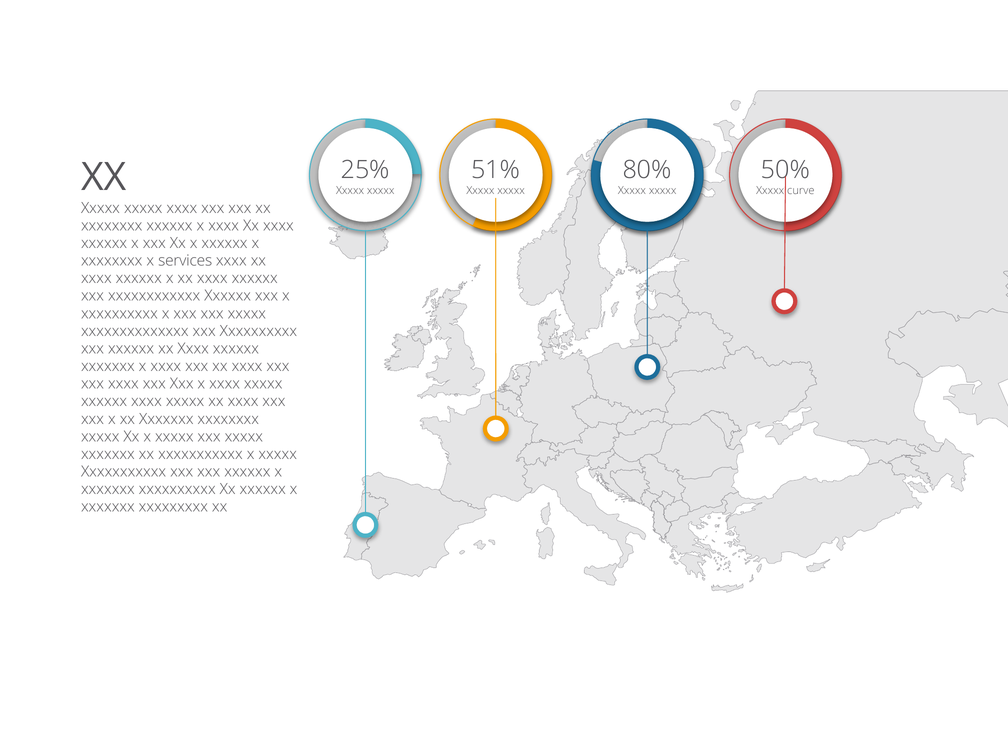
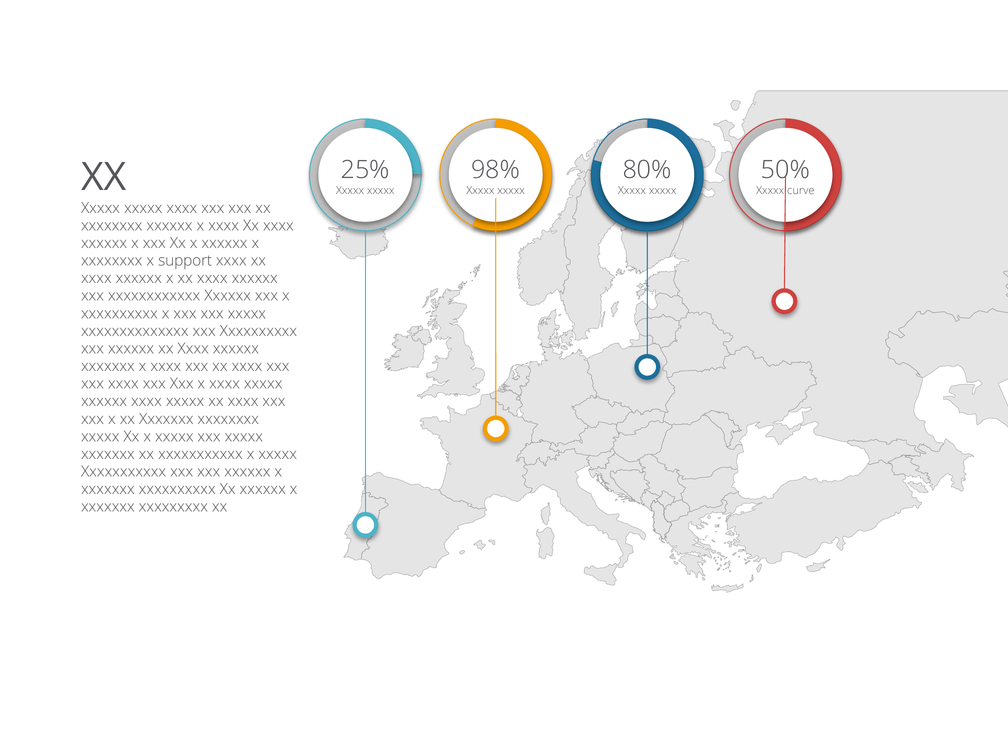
51%: 51% -> 98%
services: services -> support
